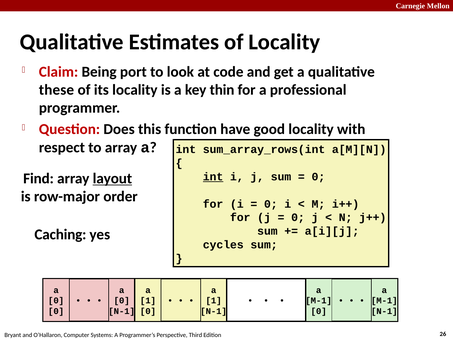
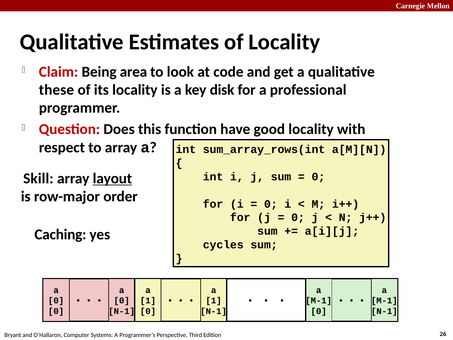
port: port -> area
thin: thin -> disk
Find: Find -> Skill
int at (213, 177) underline: present -> none
